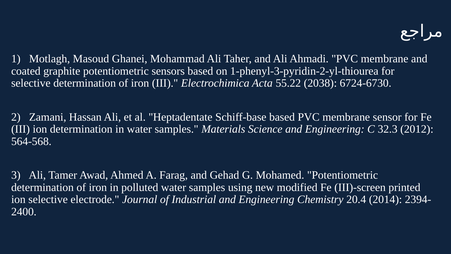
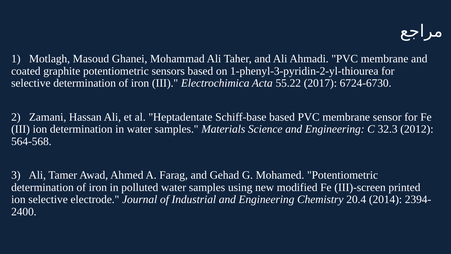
2038: 2038 -> 2017
